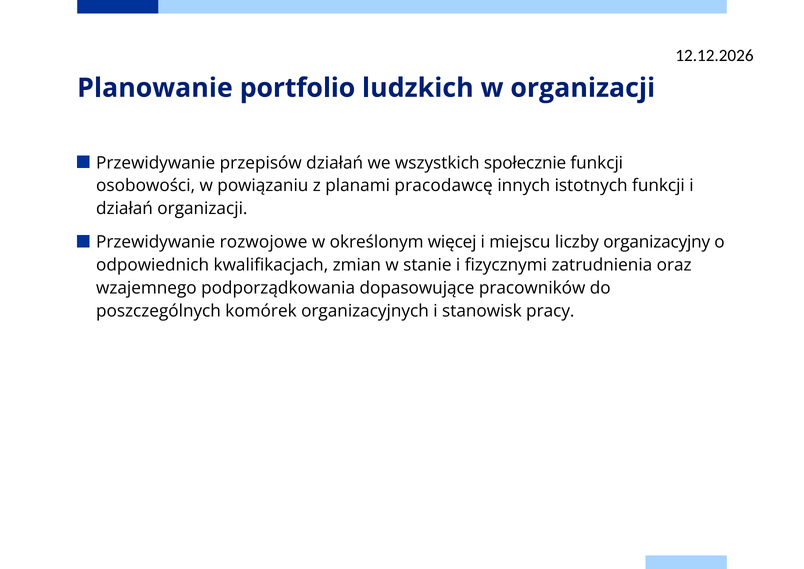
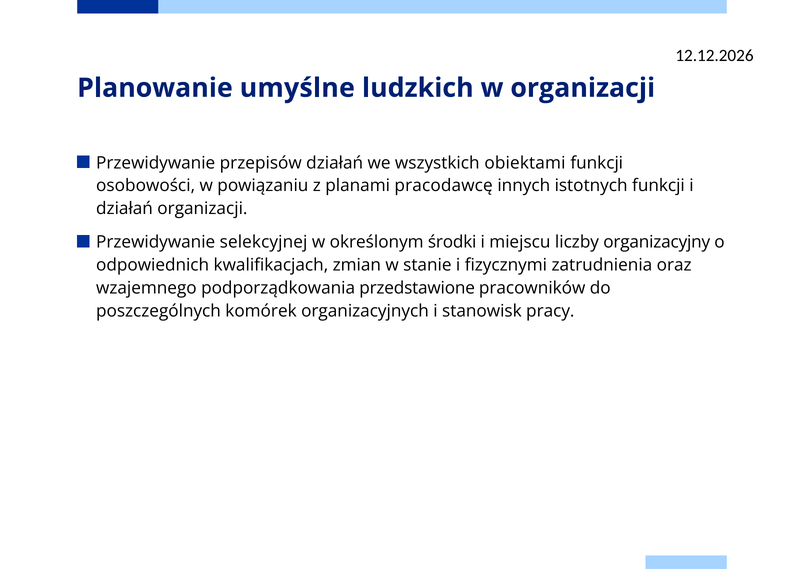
portfolio: portfolio -> umyślne
społecznie: społecznie -> obiektami
rozwojowe: rozwojowe -> selekcyjnej
więcej: więcej -> środki
dopasowujące: dopasowujące -> przedstawione
